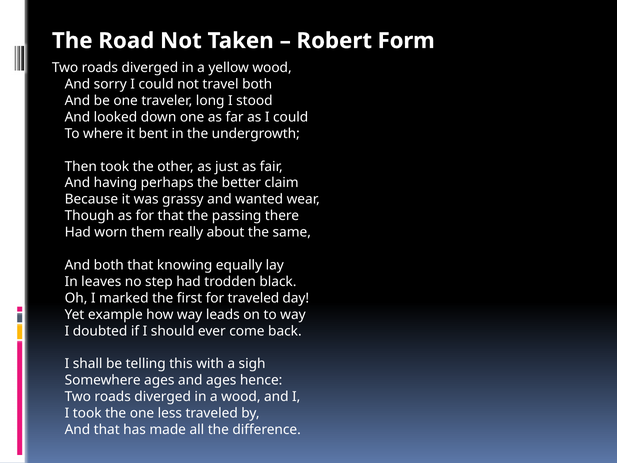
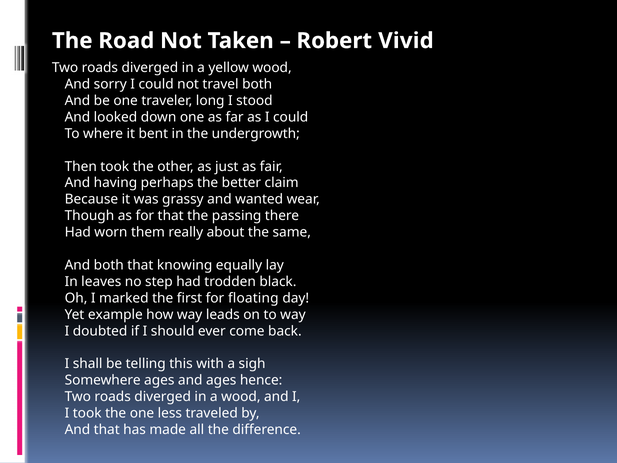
Form: Form -> Vivid
for traveled: traveled -> floating
